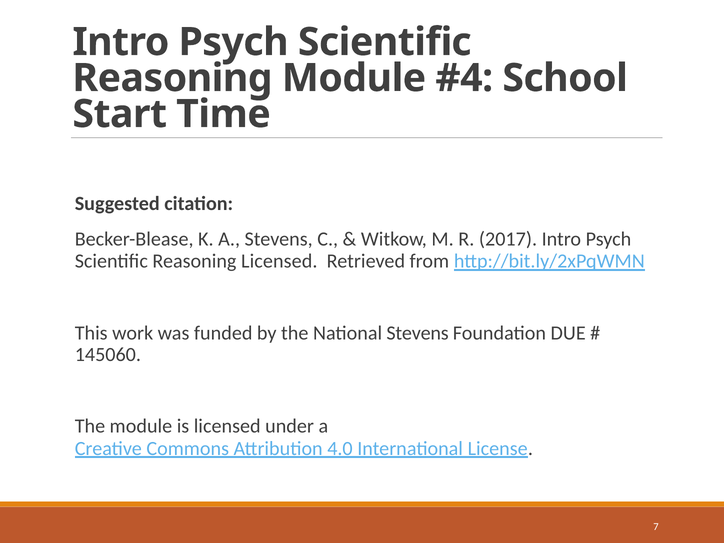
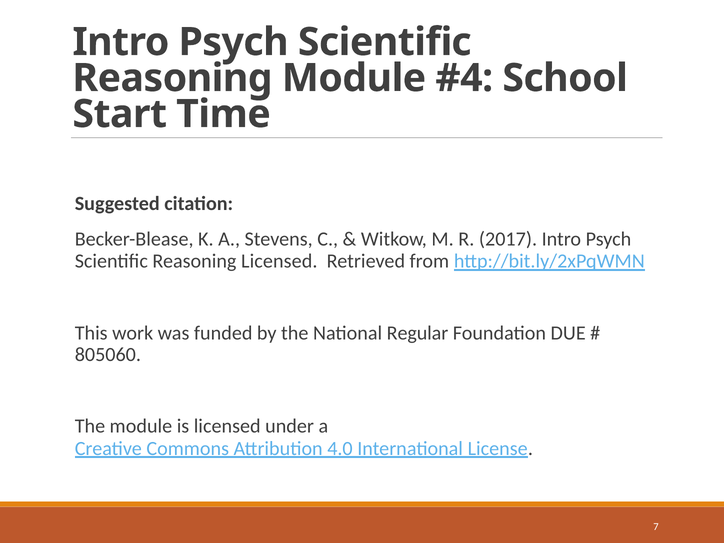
National Stevens: Stevens -> Regular
145060: 145060 -> 805060
